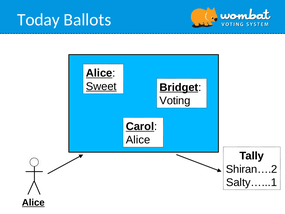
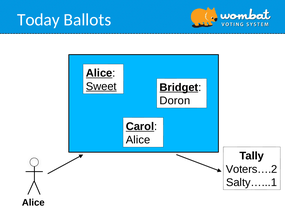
Voting: Voting -> Doron
Shiran….2: Shiran….2 -> Voters….2
Alice at (33, 202) underline: present -> none
